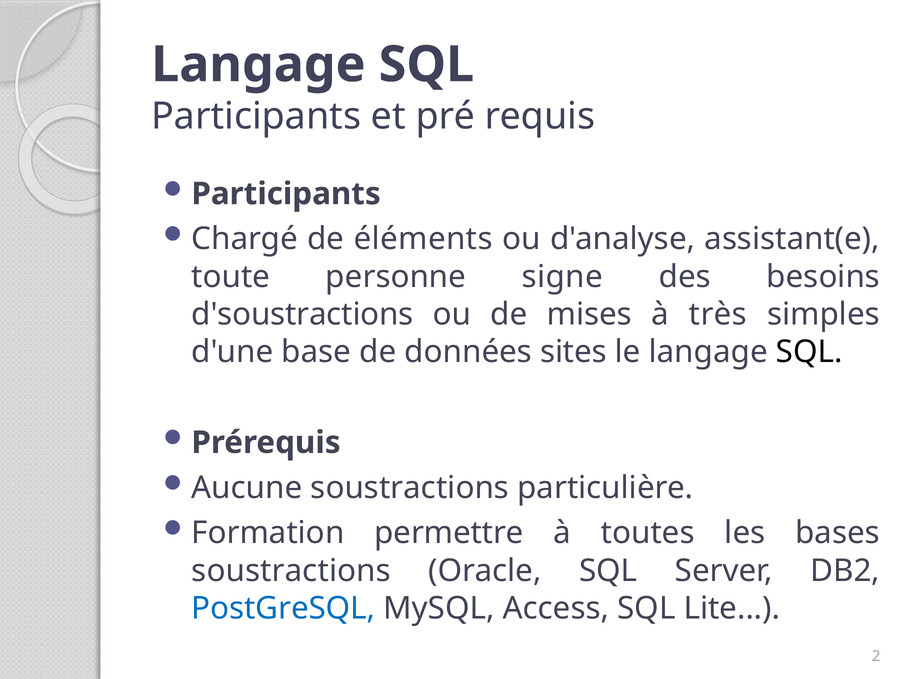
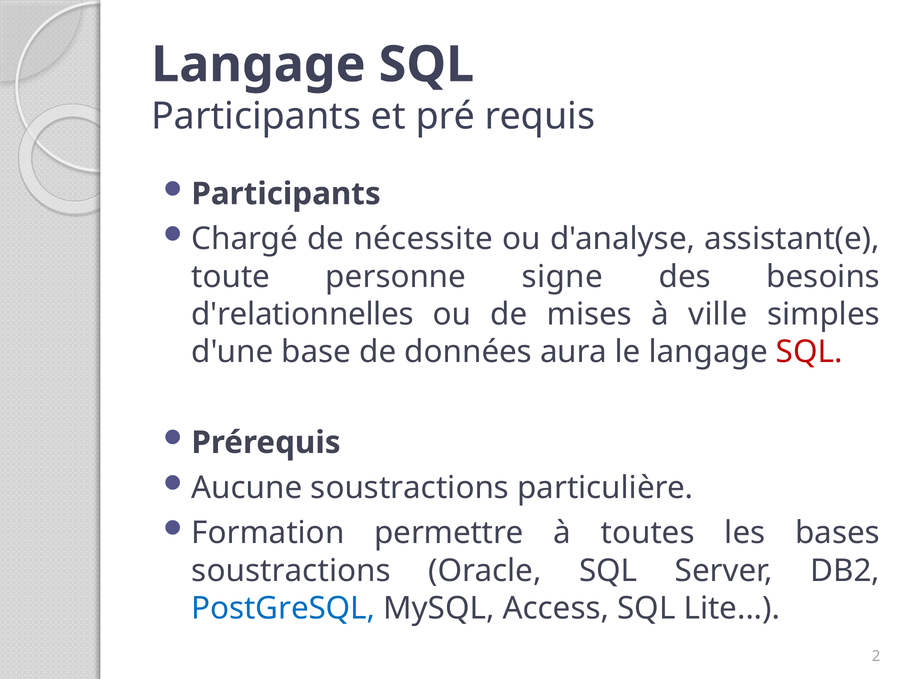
éléments: éléments -> nécessite
d'soustractions: d'soustractions -> d'relationnelles
très: très -> ville
sites: sites -> aura
SQL at (809, 352) colour: black -> red
